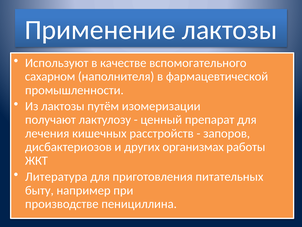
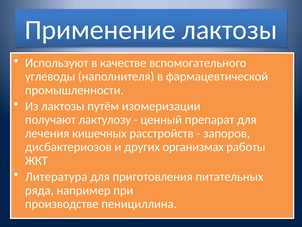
сахарном: сахарном -> углеводы
быту: быту -> ряда
